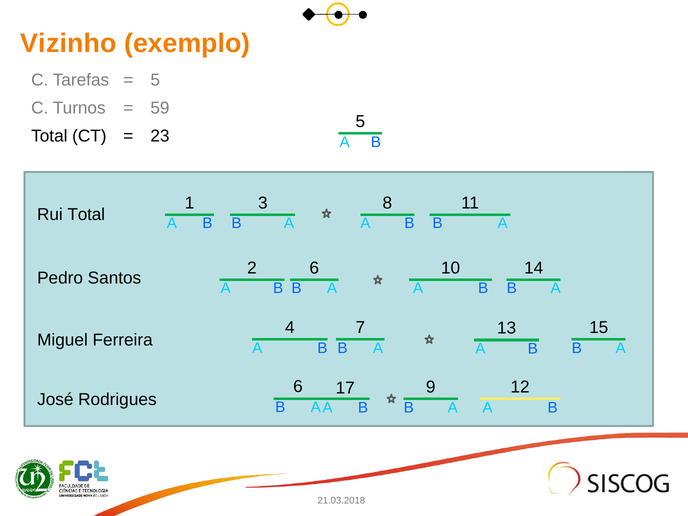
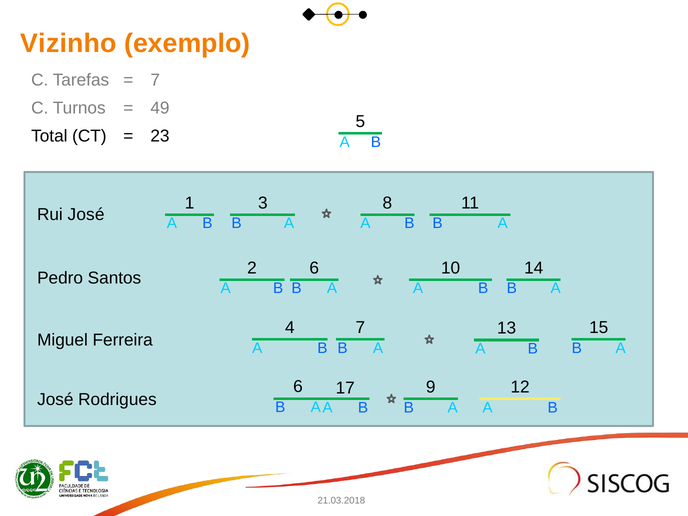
5 at (155, 80): 5 -> 7
59: 59 -> 49
Rui Total: Total -> José
